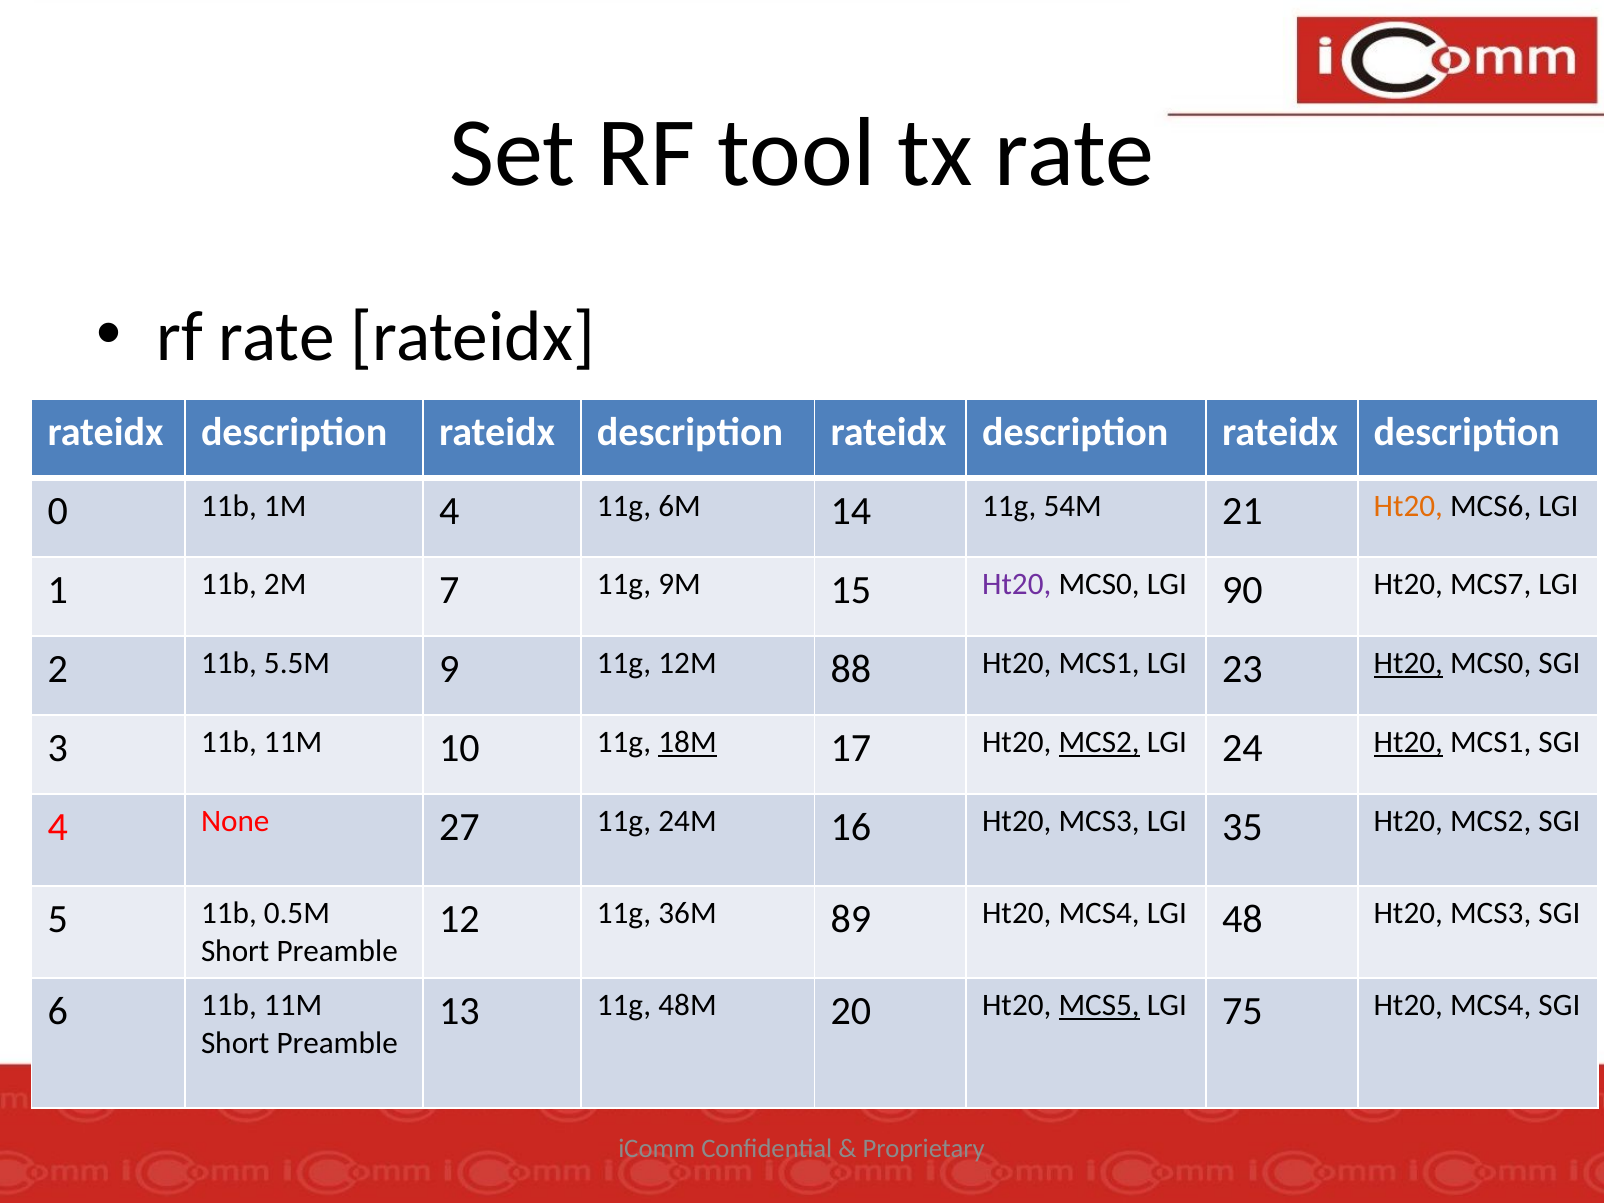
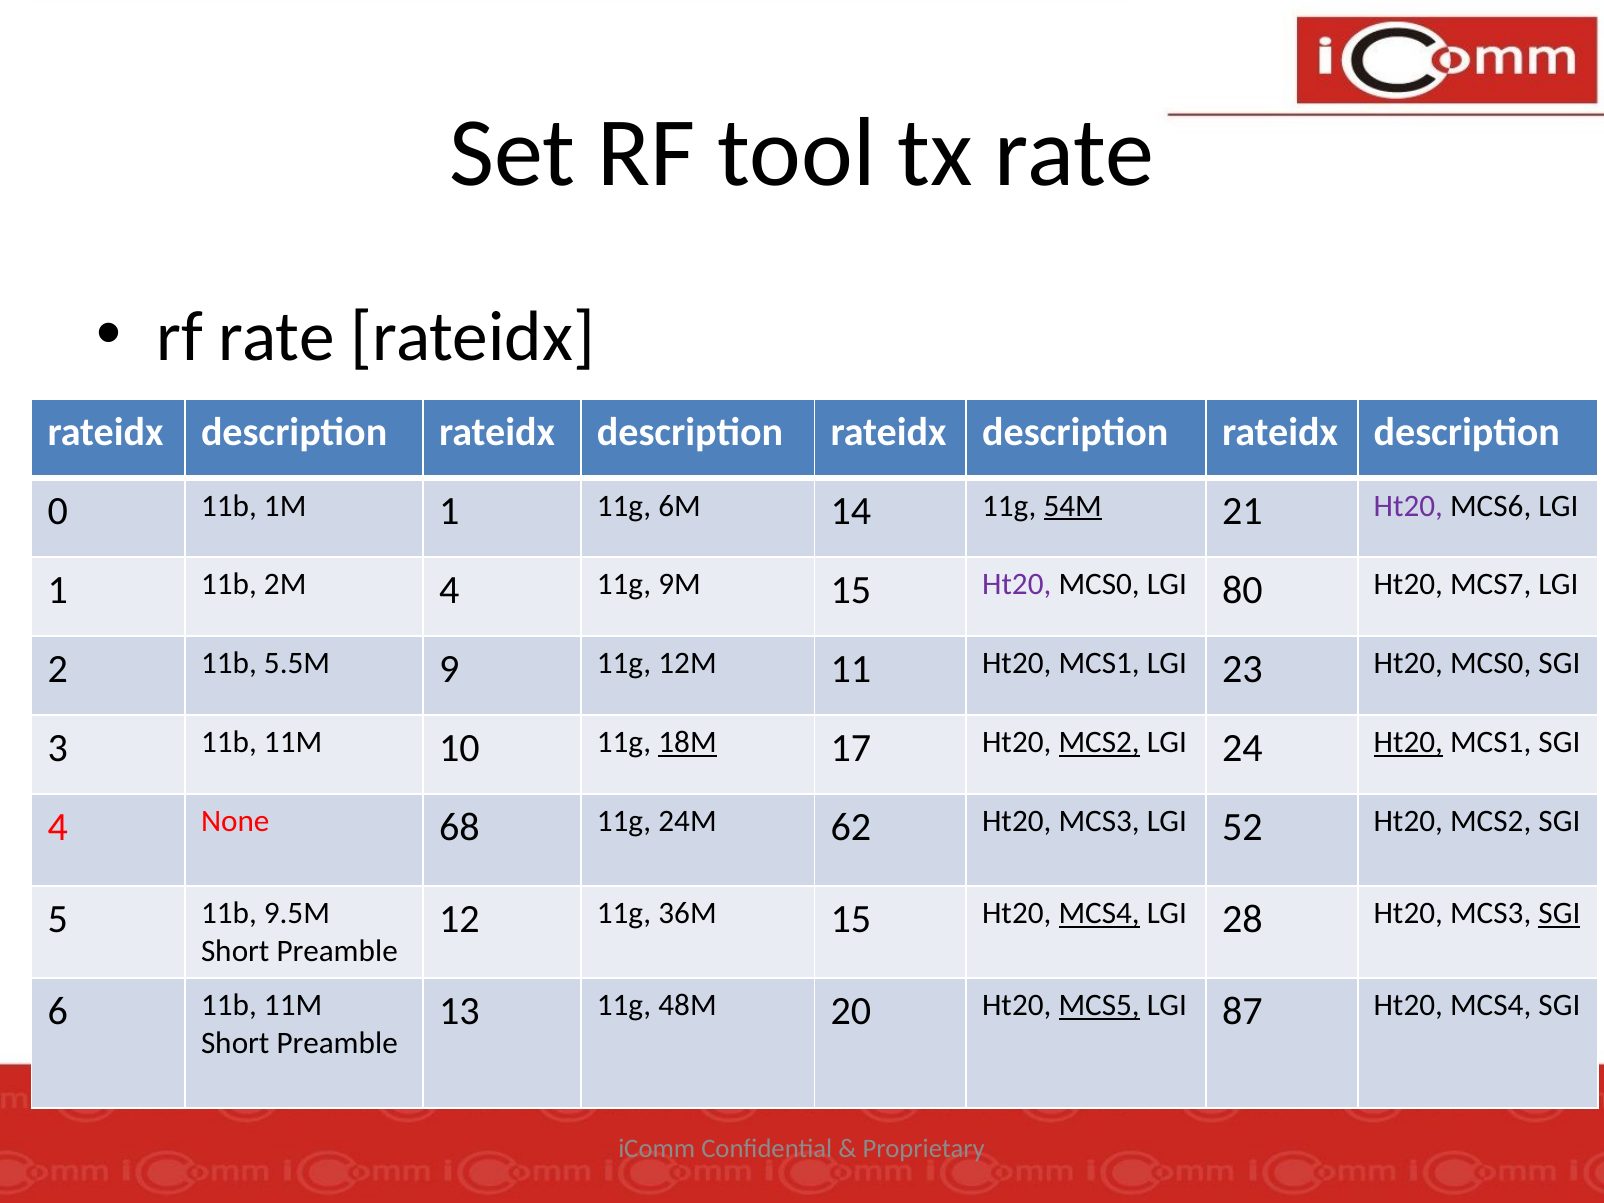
1M 4: 4 -> 1
54M underline: none -> present
Ht20 at (1408, 506) colour: orange -> purple
2M 7: 7 -> 4
90: 90 -> 80
88: 88 -> 11
Ht20 at (1408, 664) underline: present -> none
27: 27 -> 68
16: 16 -> 62
35: 35 -> 52
0.5M: 0.5M -> 9.5M
36M 89: 89 -> 15
MCS4 at (1099, 914) underline: none -> present
48: 48 -> 28
SGI at (1559, 914) underline: none -> present
75: 75 -> 87
